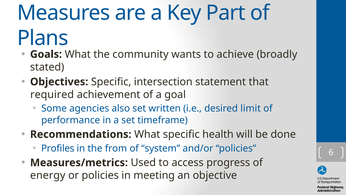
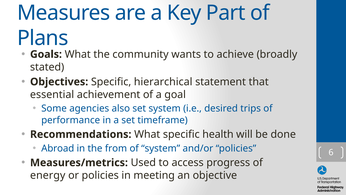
intersection: intersection -> hierarchical
required: required -> essential
set written: written -> system
limit: limit -> trips
Profiles: Profiles -> Abroad
